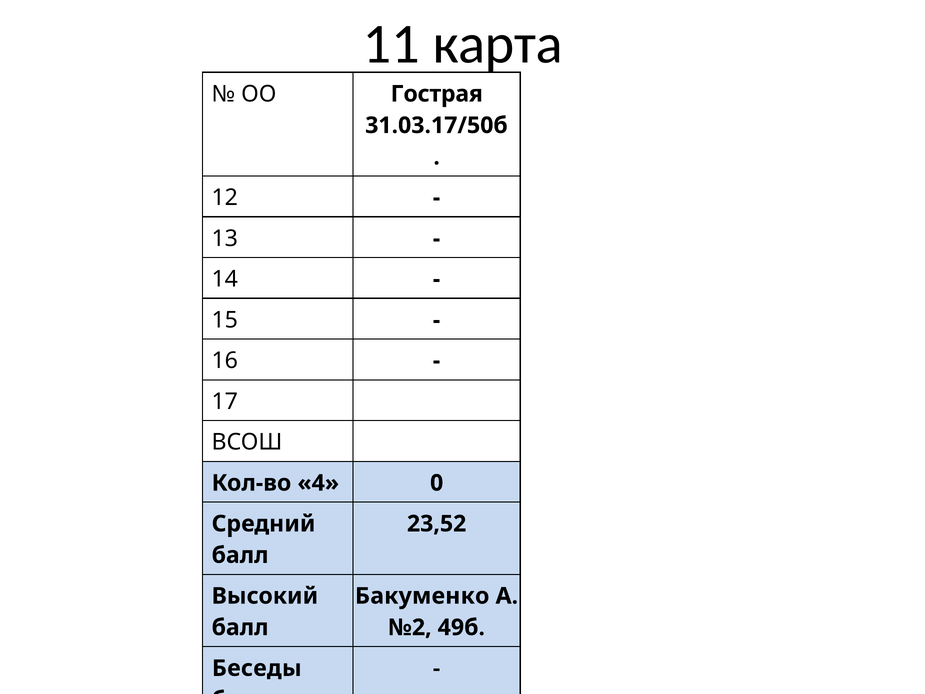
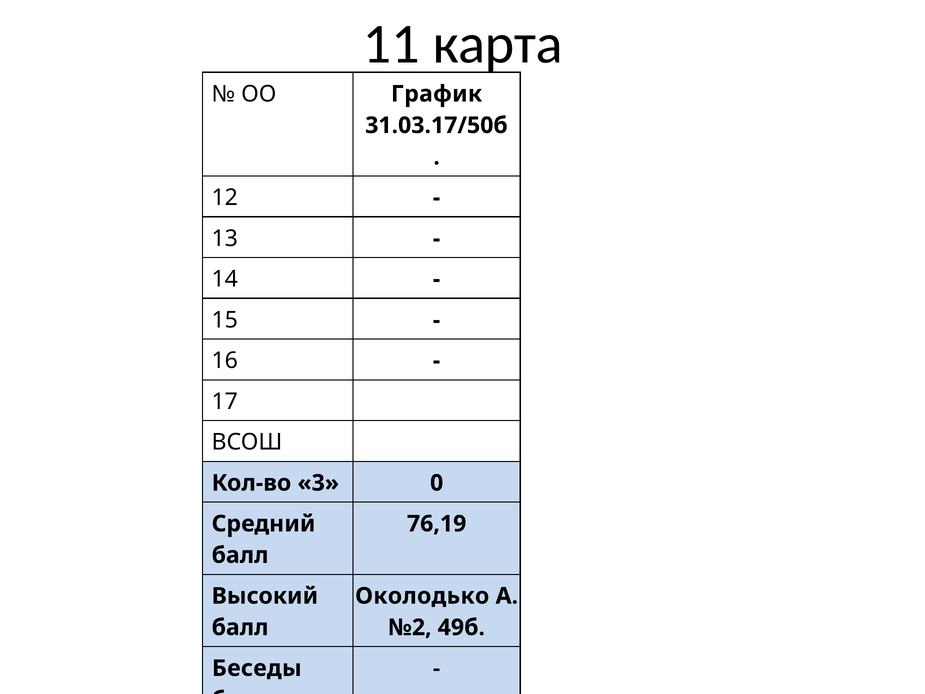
Гострая: Гострая -> График
4: 4 -> 3
23,52: 23,52 -> 76,19
Бакуменко: Бакуменко -> Околодько
